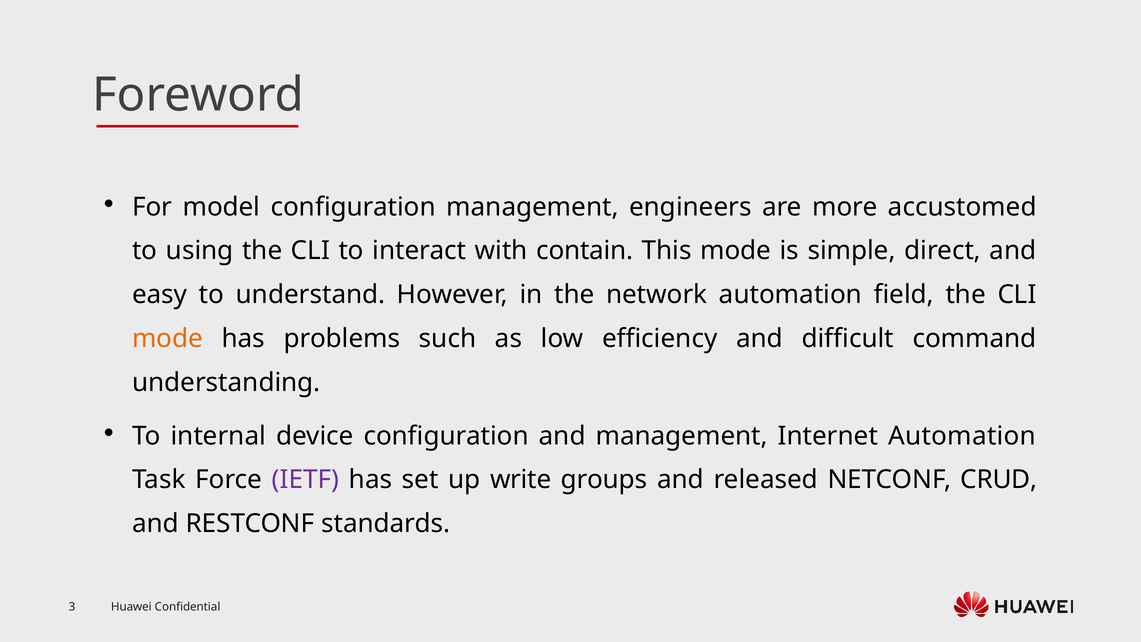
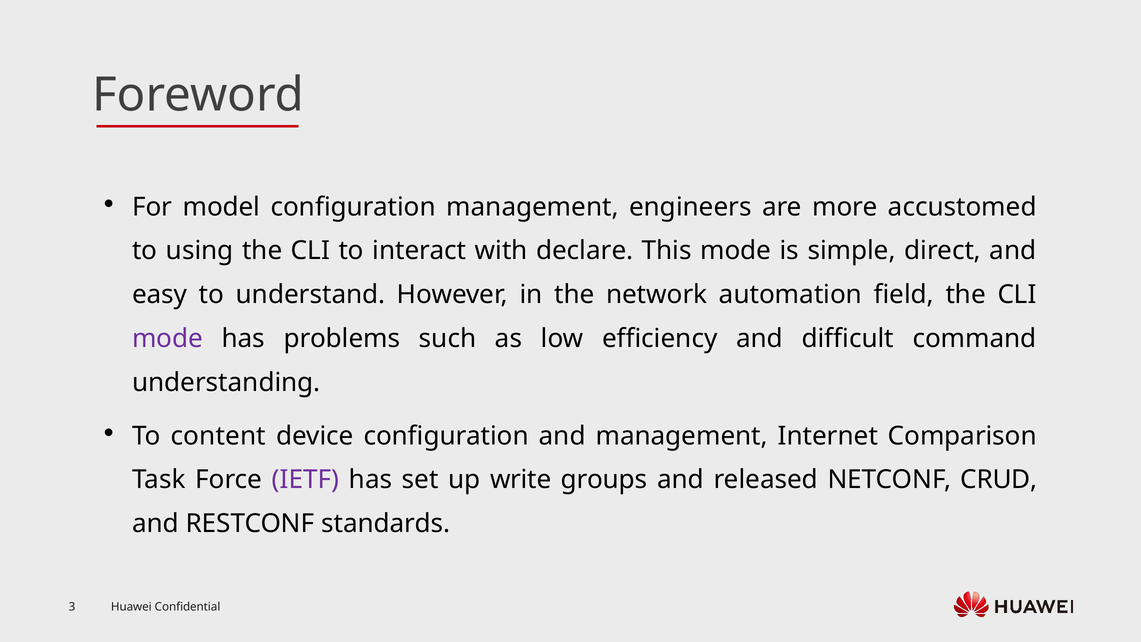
contain: contain -> declare
mode at (168, 339) colour: orange -> purple
internal: internal -> content
Internet Automation: Automation -> Comparison
